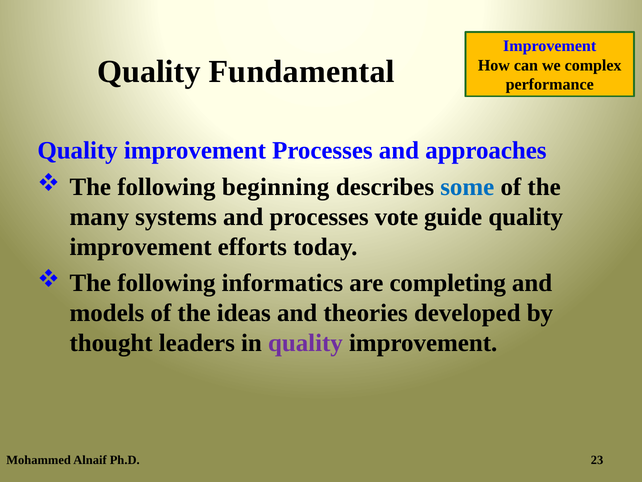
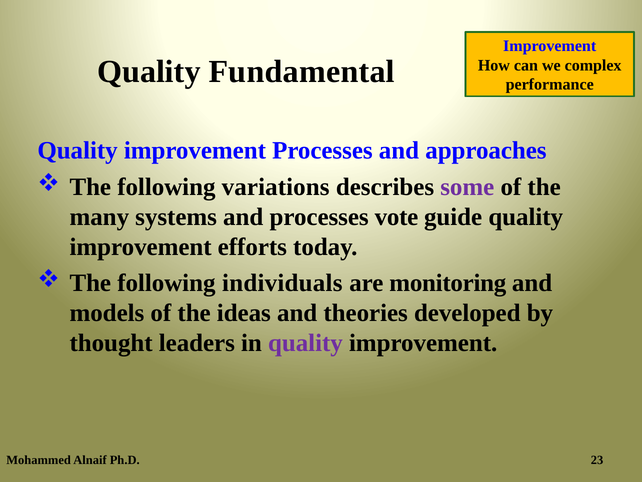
beginning: beginning -> variations
some colour: blue -> purple
informatics: informatics -> individuals
completing: completing -> monitoring
